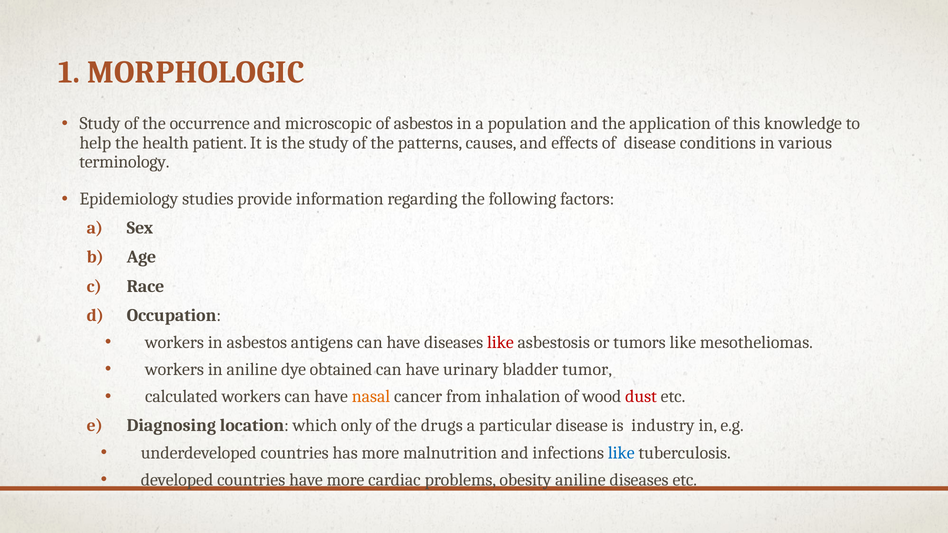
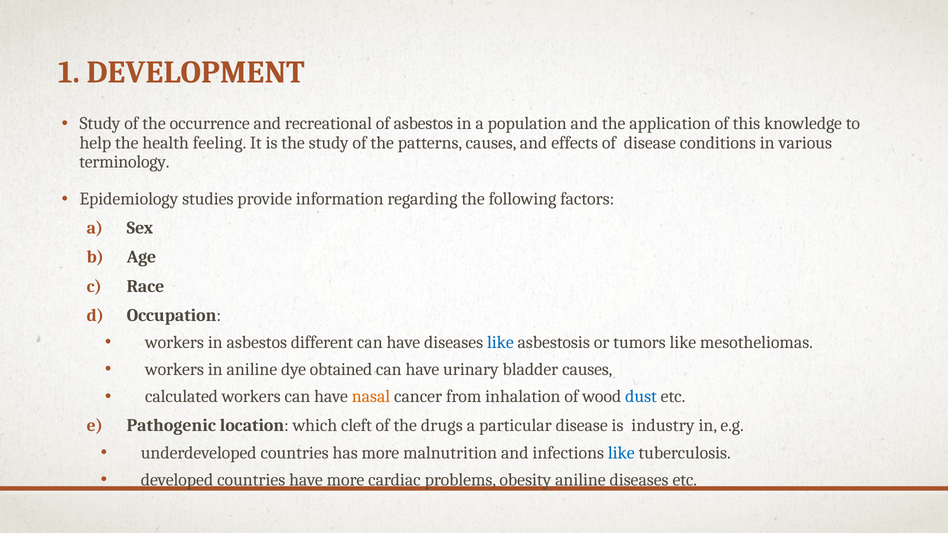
MORPHOLOGIC: MORPHOLOGIC -> DEVELOPMENT
microscopic: microscopic -> recreational
patient: patient -> feeling
antigens: antigens -> different
like at (500, 342) colour: red -> blue
bladder tumor: tumor -> causes
dust colour: red -> blue
Diagnosing: Diagnosing -> Pathogenic
only: only -> cleft
